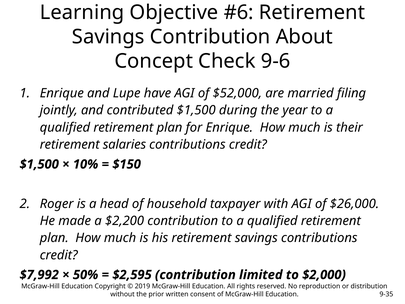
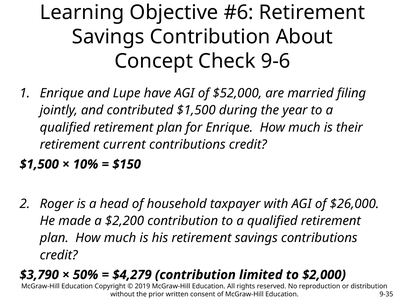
salaries: salaries -> current
$7,992: $7,992 -> $3,790
$2,595: $2,595 -> $4,279
